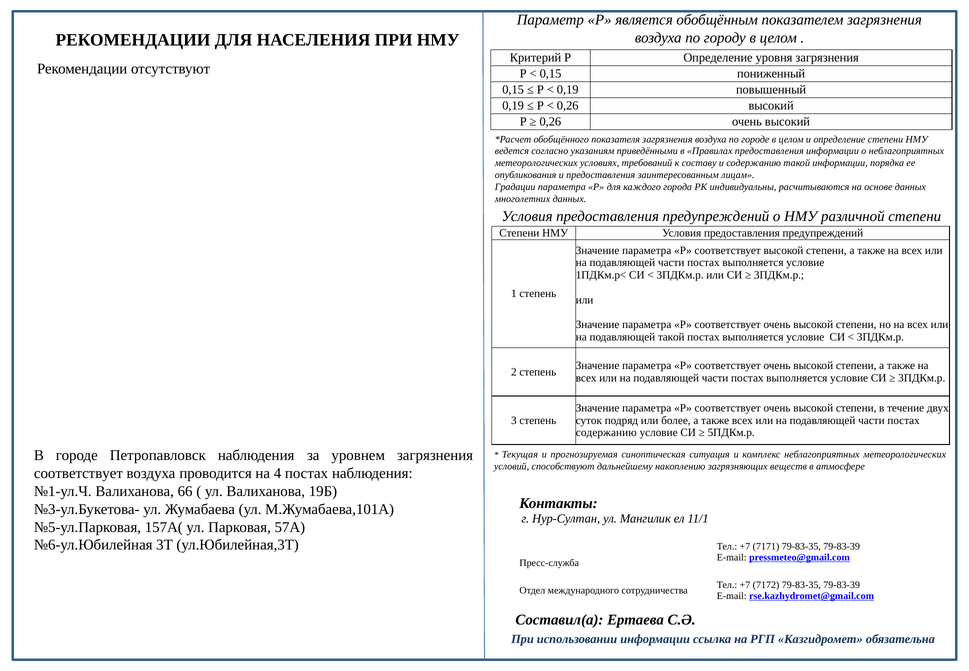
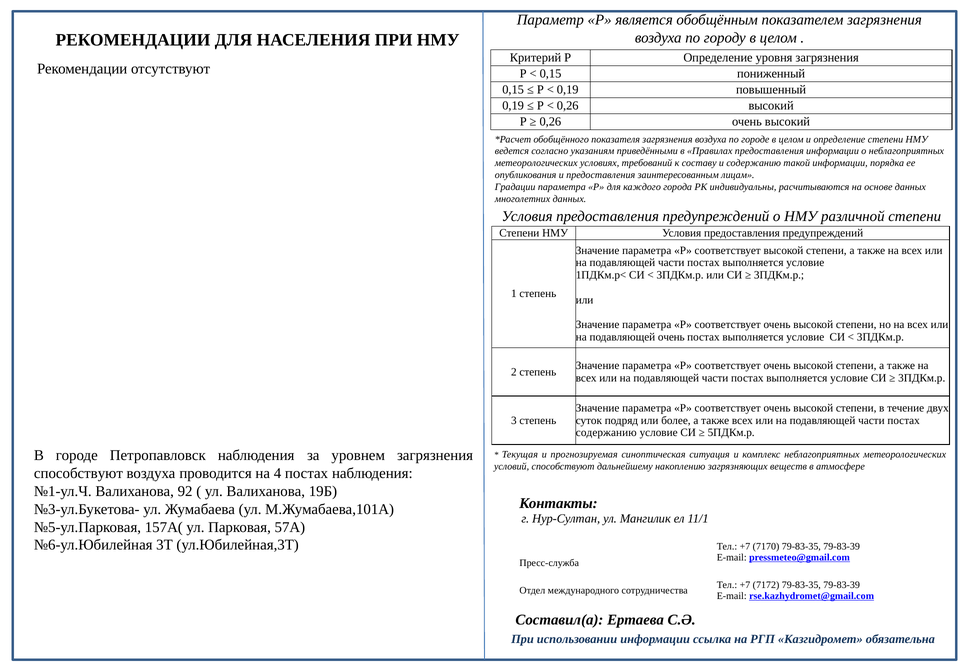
подавляющей такой: такой -> очень
соответствует at (78, 473): соответствует -> способствуют
66: 66 -> 92
7171: 7171 -> 7170
